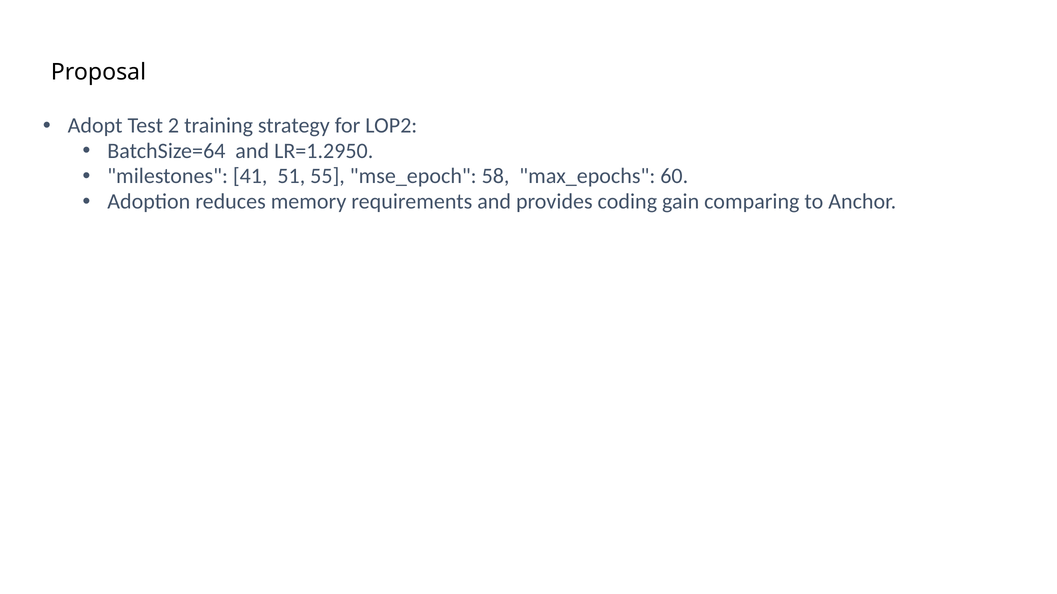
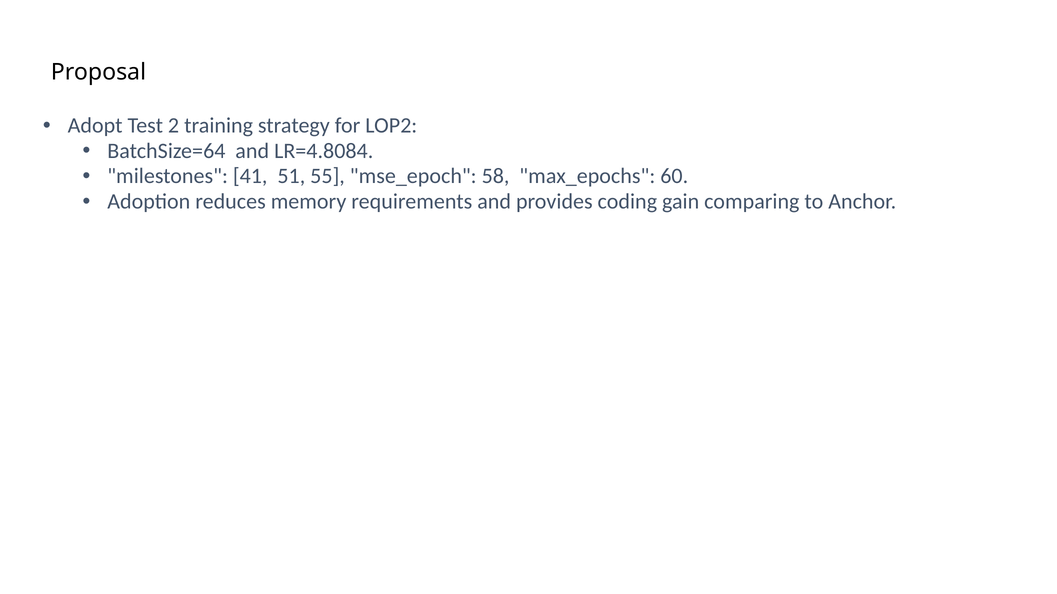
LR=1.2950: LR=1.2950 -> LR=4.8084
